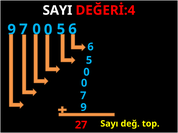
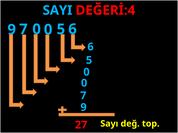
SAYI colour: white -> light blue
